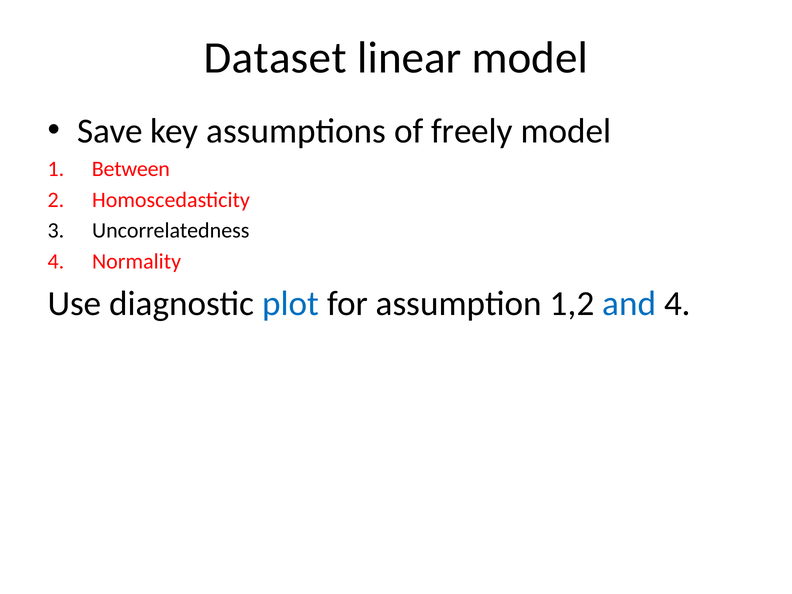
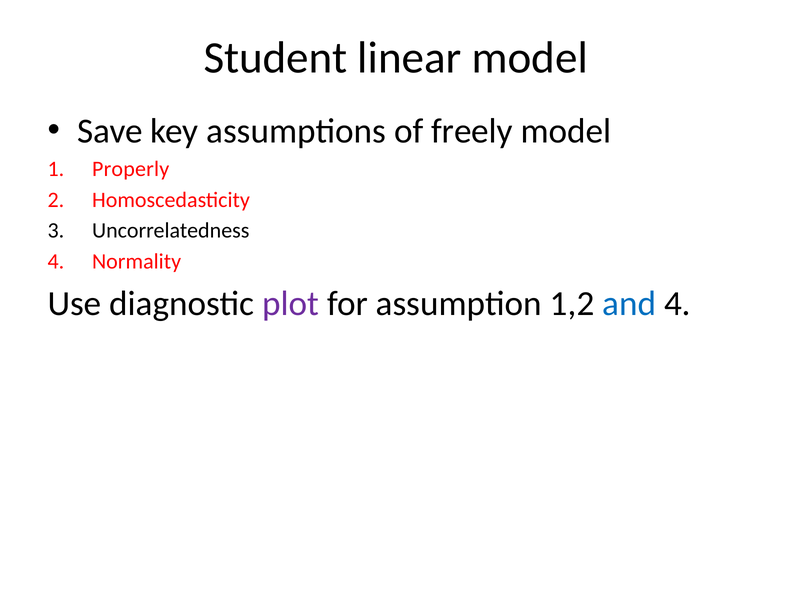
Dataset: Dataset -> Student
Between: Between -> Properly
plot colour: blue -> purple
